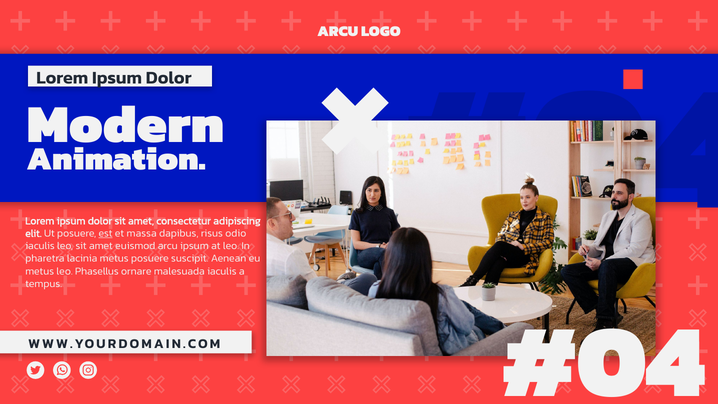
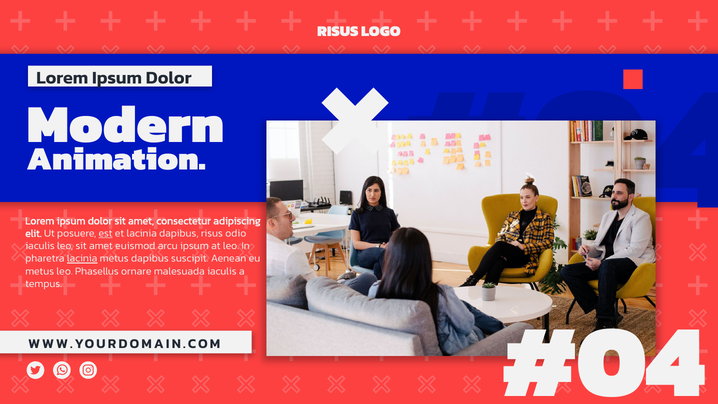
ARCU at (338, 31): ARCU -> RISUS
et massa: massa -> lacinia
lacinia at (82, 258) underline: none -> present
metus posuere: posuere -> dapibus
